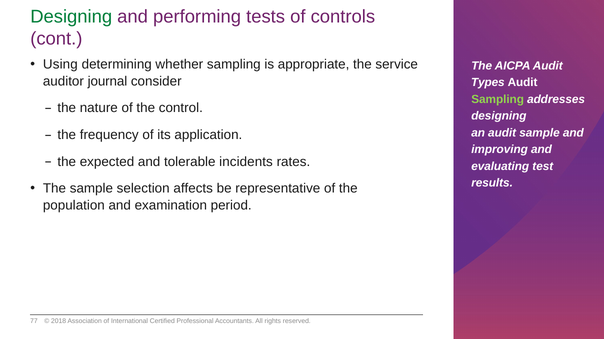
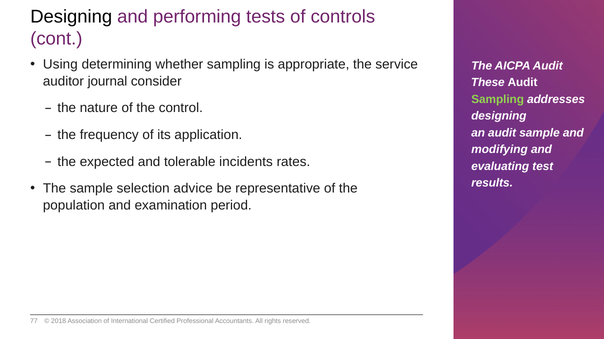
Designing at (71, 17) colour: green -> black
Types: Types -> These
improving: improving -> modifying
affects: affects -> advice
